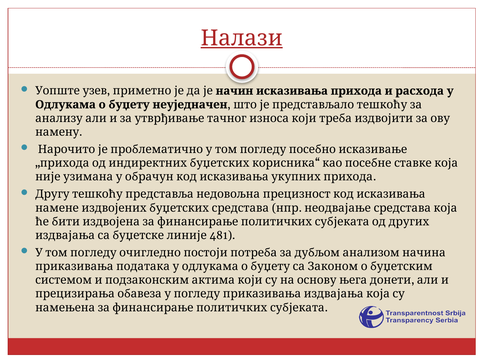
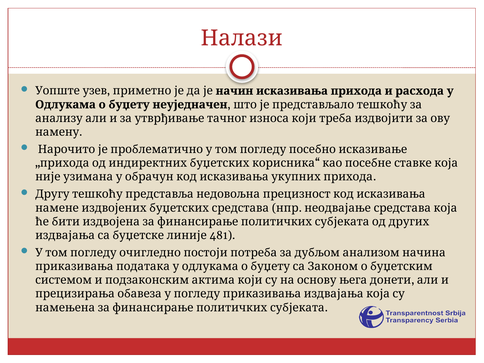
Налази underline: present -> none
